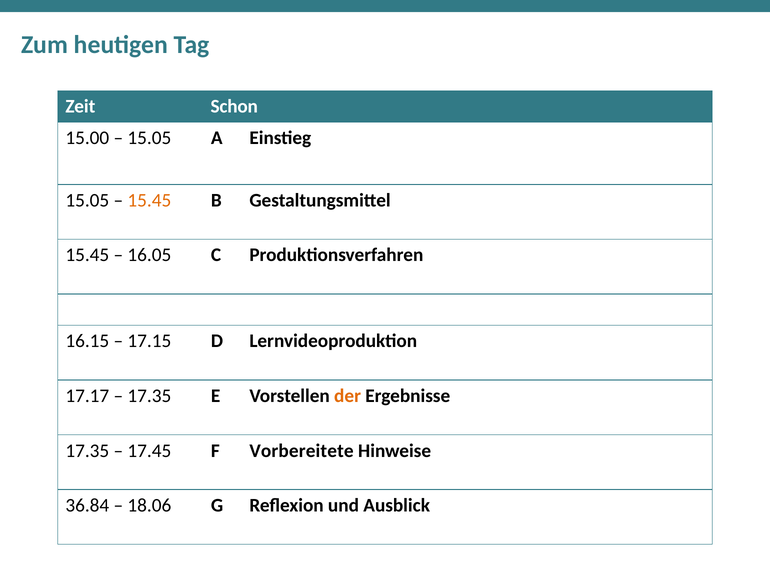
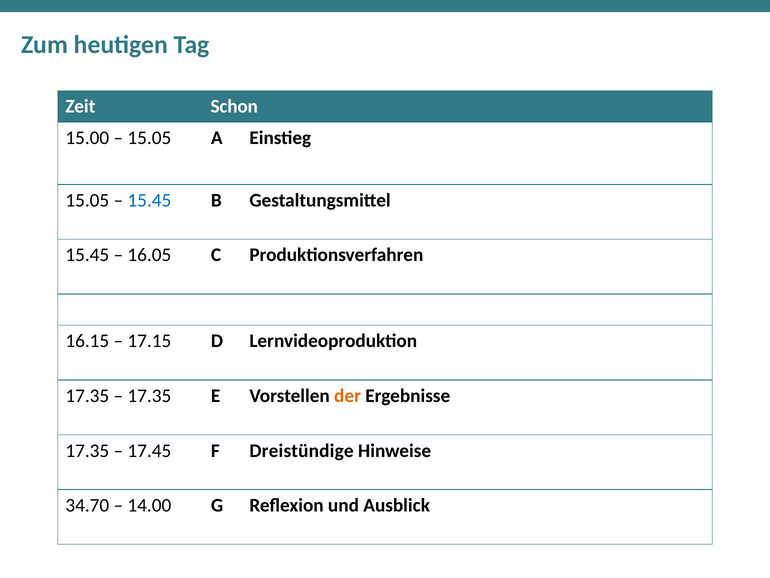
15.45 at (149, 200) colour: orange -> blue
17.17 at (87, 396): 17.17 -> 17.35
Vorbereitete: Vorbereitete -> Dreistündige
36.84: 36.84 -> 34.70
18.06: 18.06 -> 14.00
